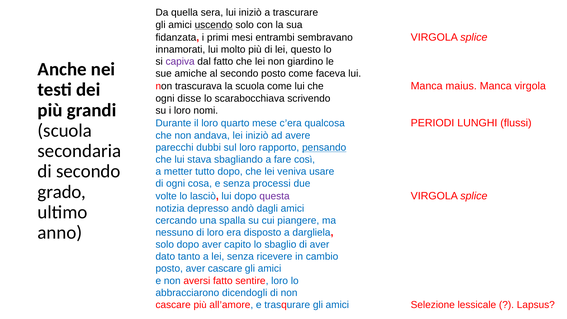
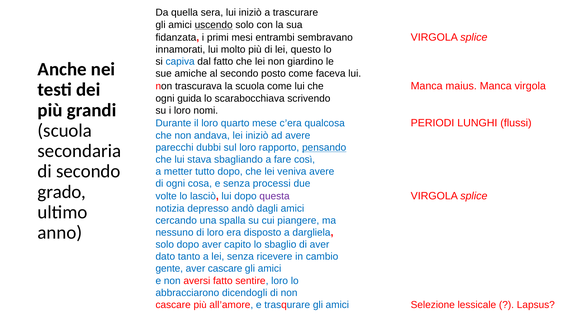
capiva colour: purple -> blue
disse: disse -> guida
veniva usare: usare -> avere
posto at (169, 269): posto -> gente
